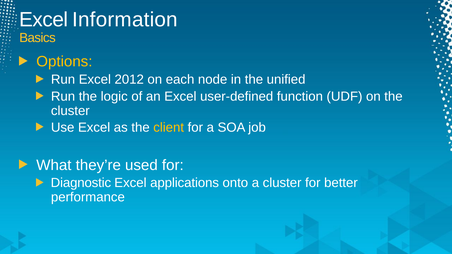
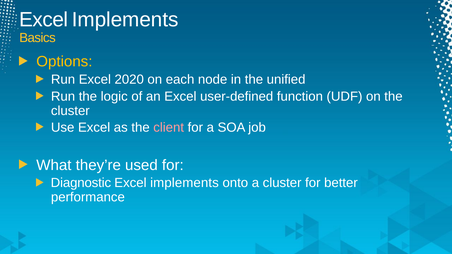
Information at (125, 20): Information -> Implements
2012: 2012 -> 2020
client colour: yellow -> pink
applications at (185, 183): applications -> implements
